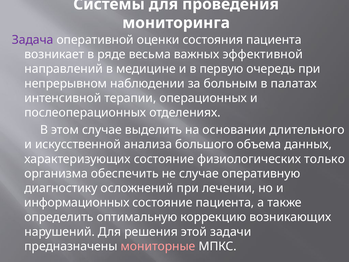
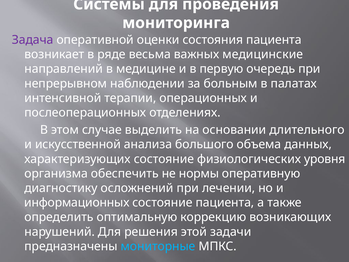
эффективной: эффективной -> медицинские
только: только -> уровня
не случае: случае -> нормы
мониторные colour: pink -> light blue
